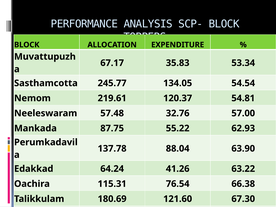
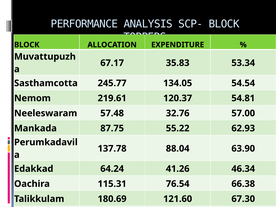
63.22: 63.22 -> 46.34
